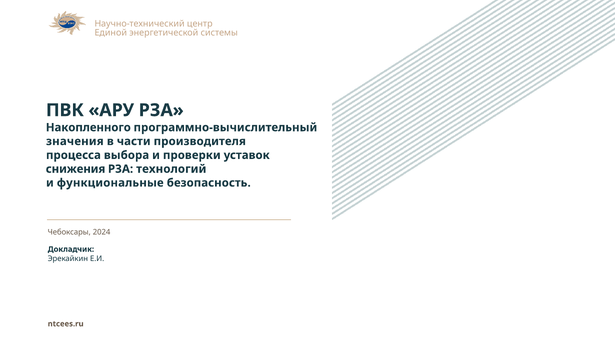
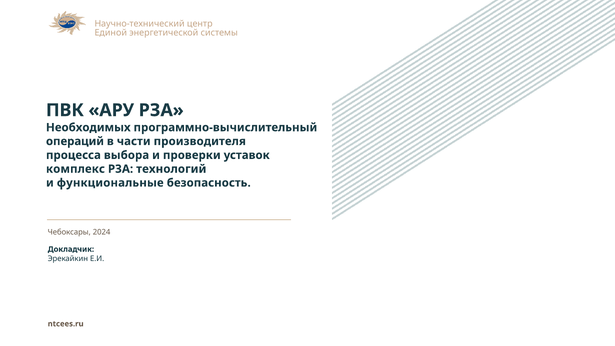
Накопленного: Накопленного -> Необходимых
значения: значения -> операций
снижения: снижения -> комплекс
